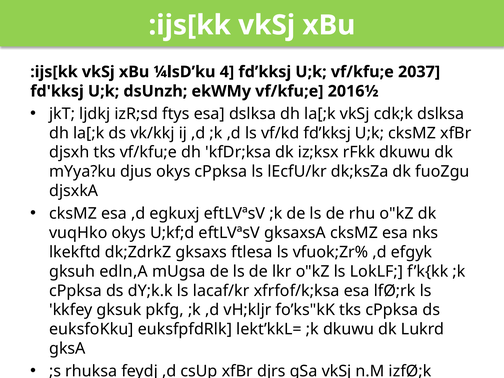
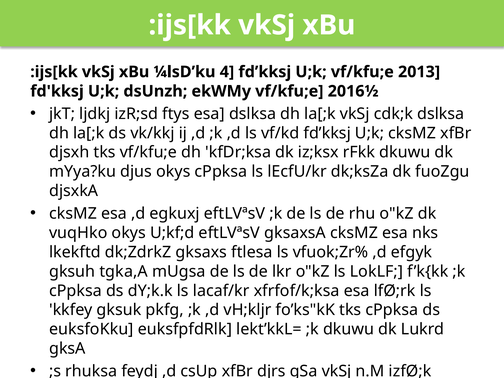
2037: 2037 -> 2013
edln,A: edln,A -> tgka,A
